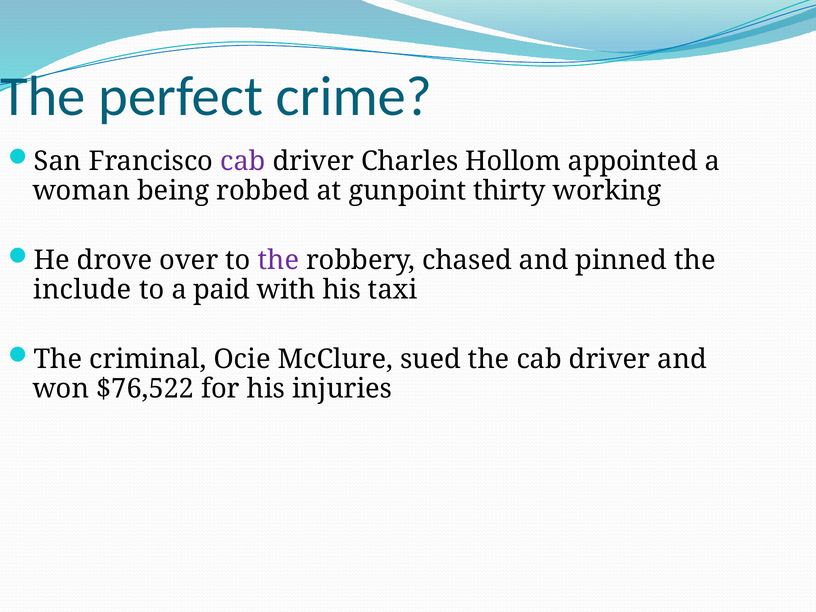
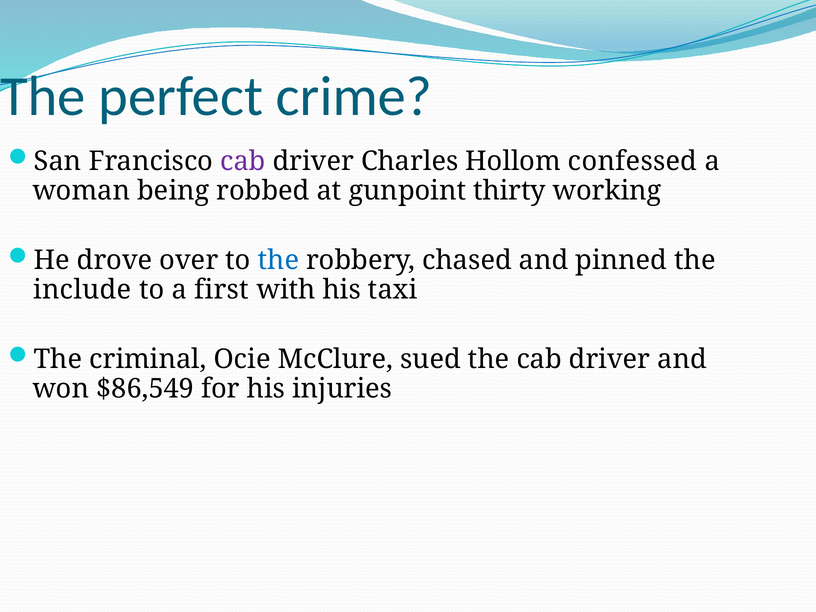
appointed: appointed -> confessed
the at (278, 260) colour: purple -> blue
paid: paid -> first
$76,522: $76,522 -> $86,549
